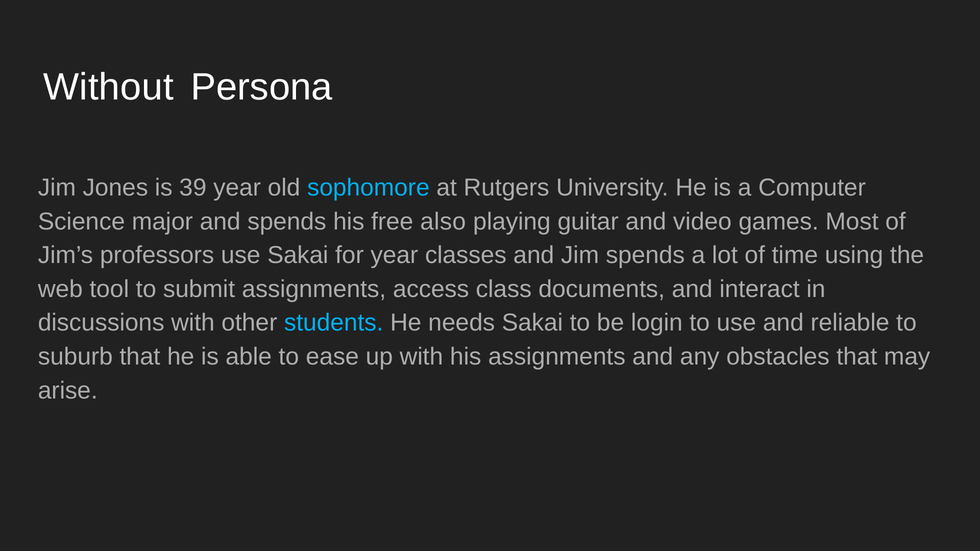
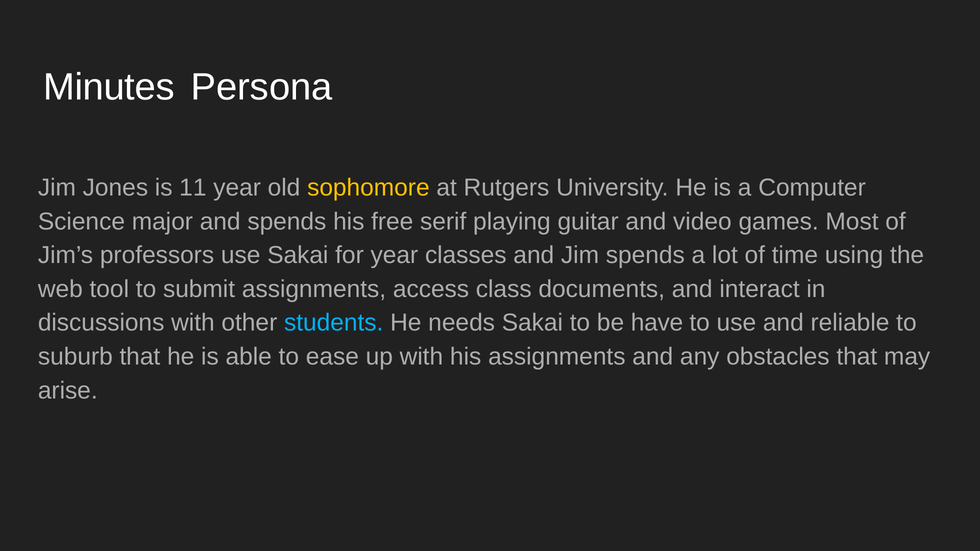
Without: Without -> Minutes
39: 39 -> 11
sophomore colour: light blue -> yellow
also: also -> serif
login: login -> have
